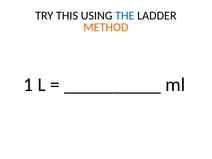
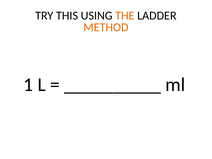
THE colour: blue -> orange
